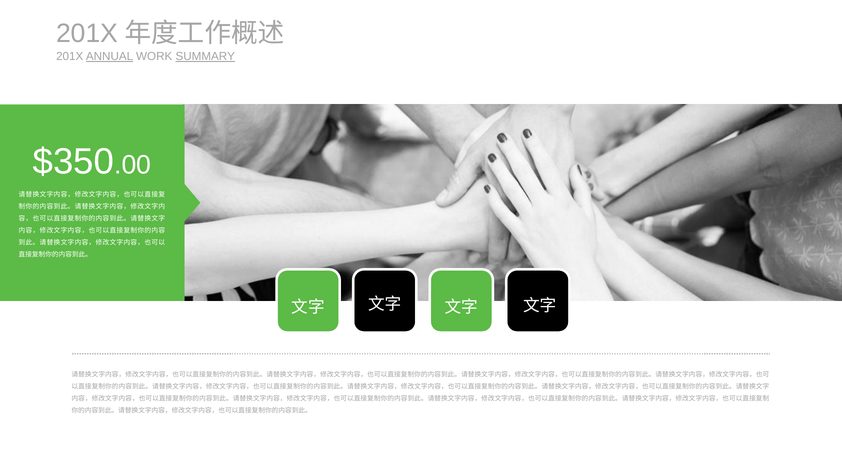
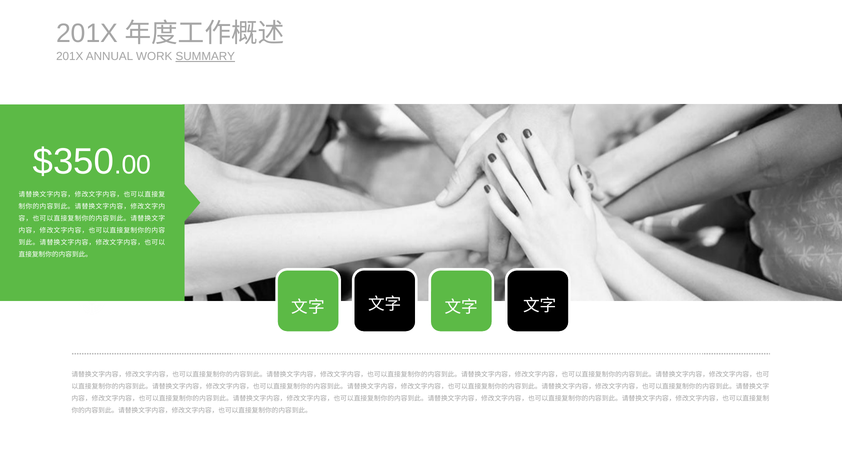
ANNUAL underline: present -> none
